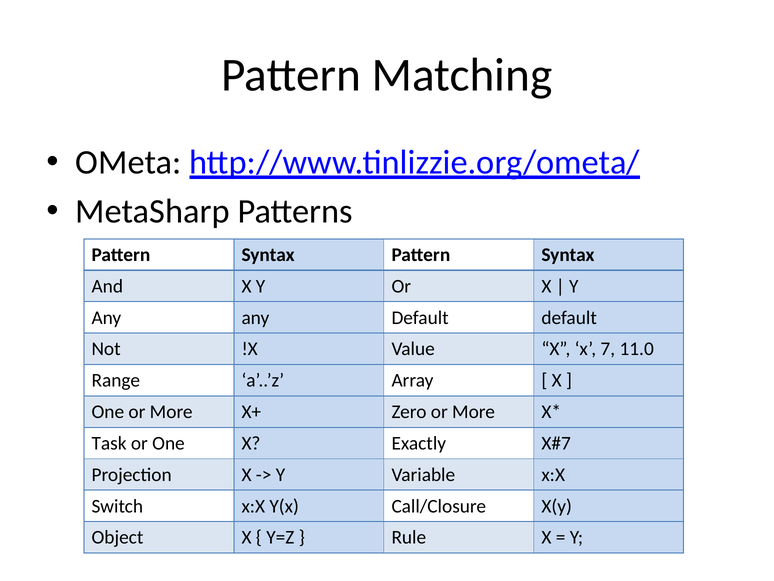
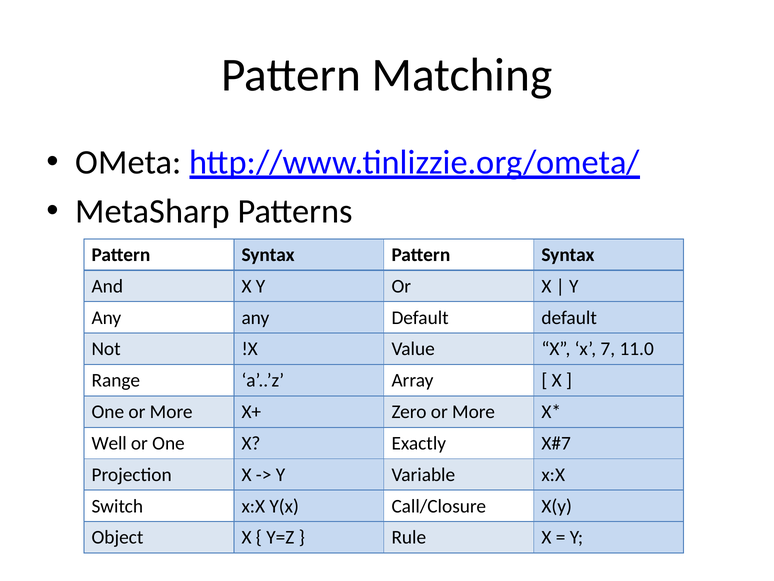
Task: Task -> Well
